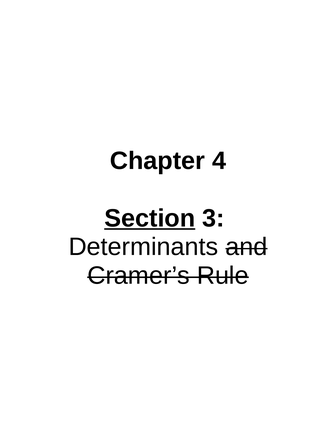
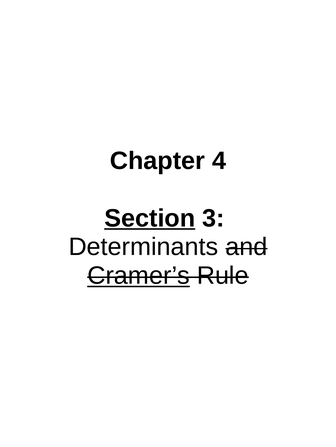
Cramer’s underline: none -> present
